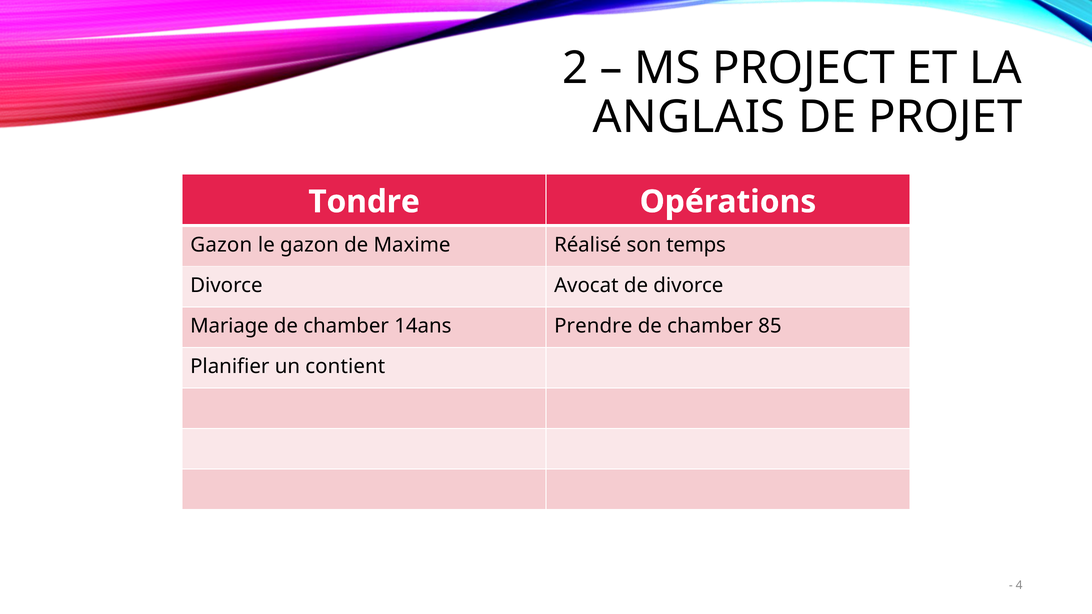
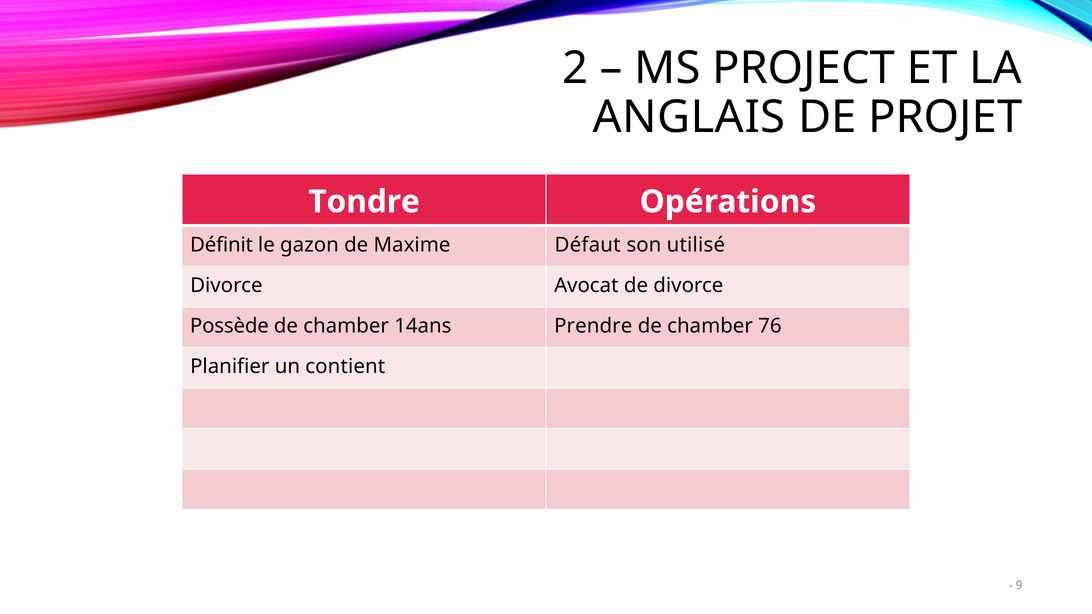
Gazon at (221, 245): Gazon -> Définit
Réalisé: Réalisé -> Défaut
temps: temps -> utilisé
Mariage: Mariage -> Possède
85: 85 -> 76
4: 4 -> 9
